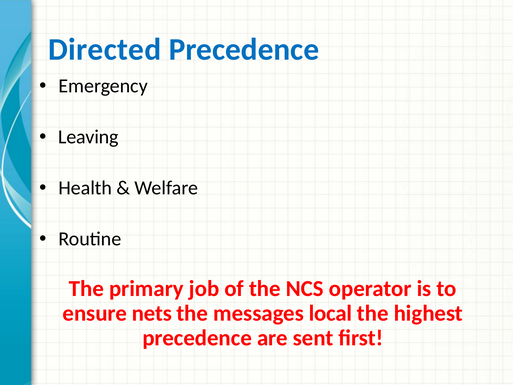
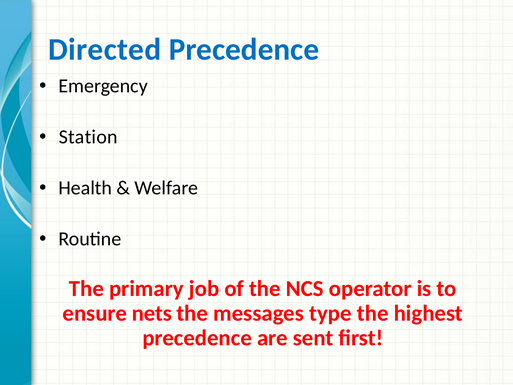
Leaving: Leaving -> Station
local: local -> type
